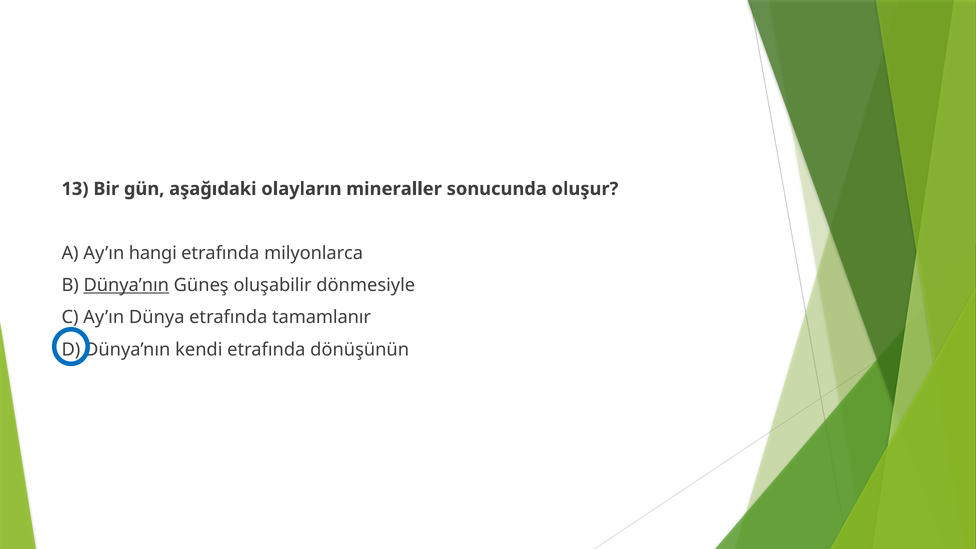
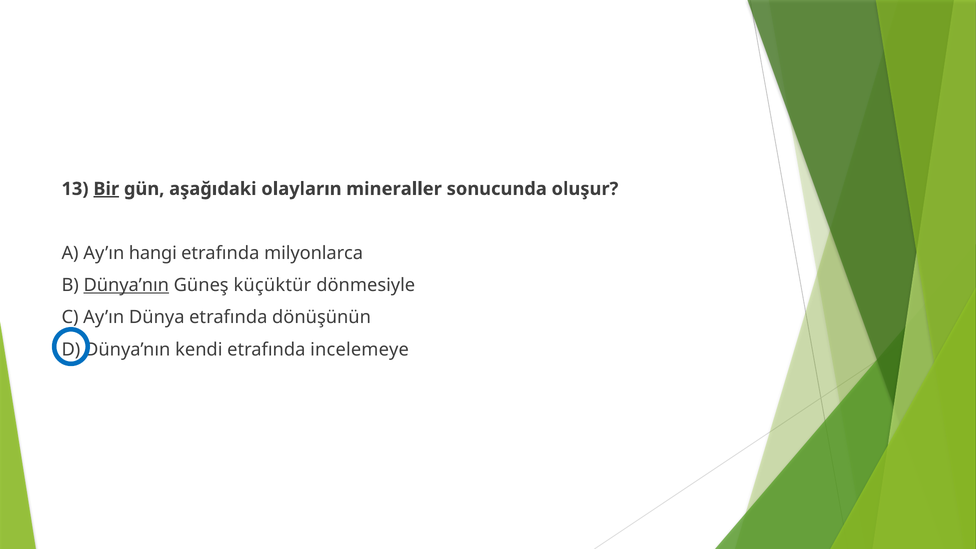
Bir underline: none -> present
oluşabilir: oluşabilir -> küçüktür
tamamlanır: tamamlanır -> dönüşünün
dönüşünün: dönüşünün -> incelemeye
